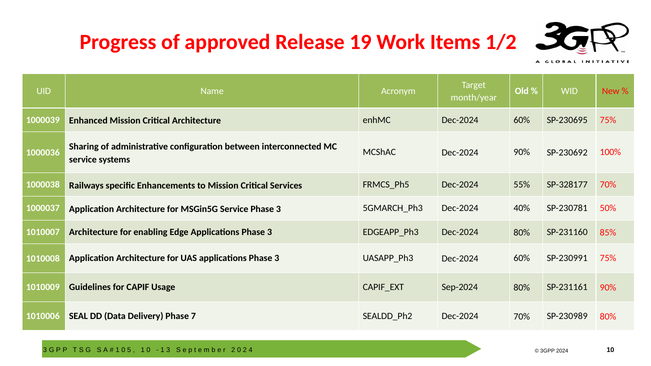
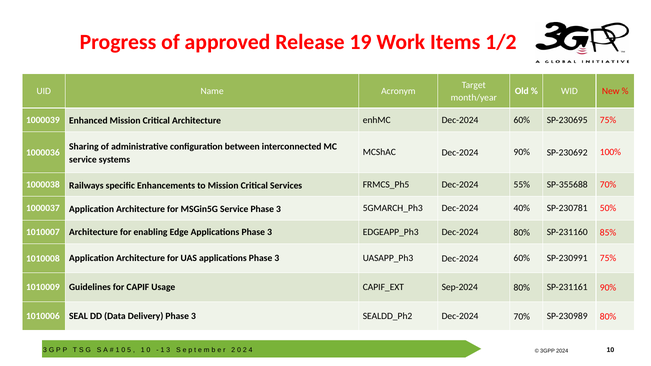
SP-328177: SP-328177 -> SP-355688
Delivery Phase 7: 7 -> 3
